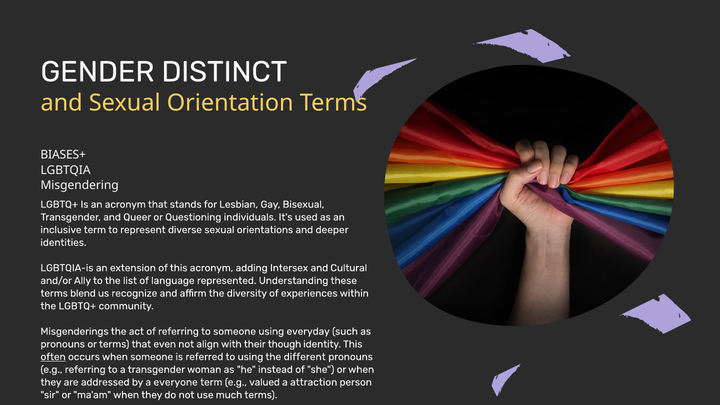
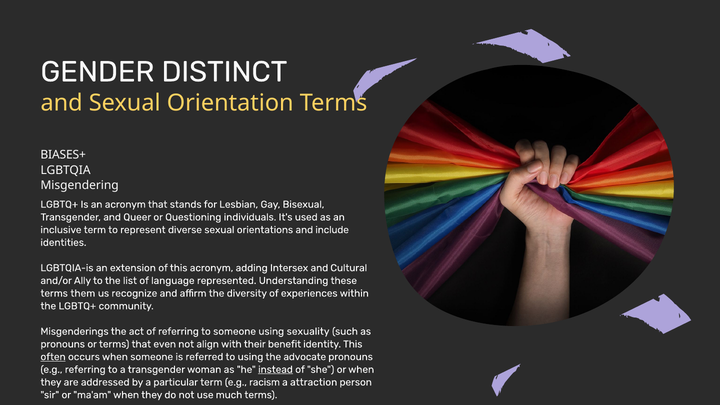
deeper: deeper -> include
blend: blend -> them
everyday: everyday -> sexuality
though: though -> benefit
different: different -> advocate
instead underline: none -> present
everyone: everyone -> particular
valued: valued -> racism
